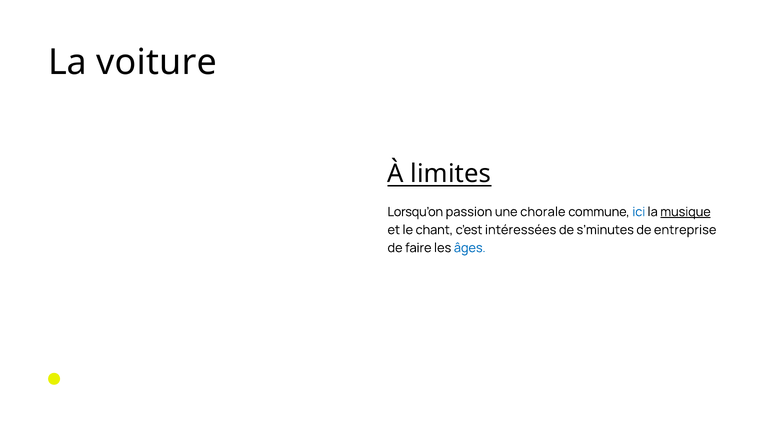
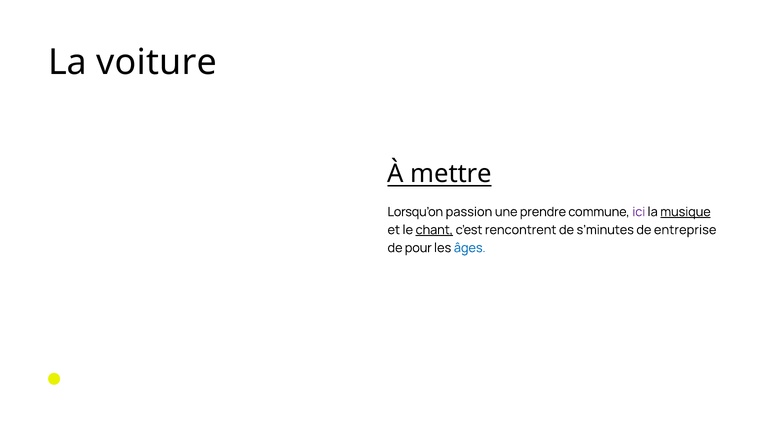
limites: limites -> mettre
chorale: chorale -> prendre
ici colour: blue -> purple
chant underline: none -> present
intéressées: intéressées -> rencontrent
faire: faire -> pour
